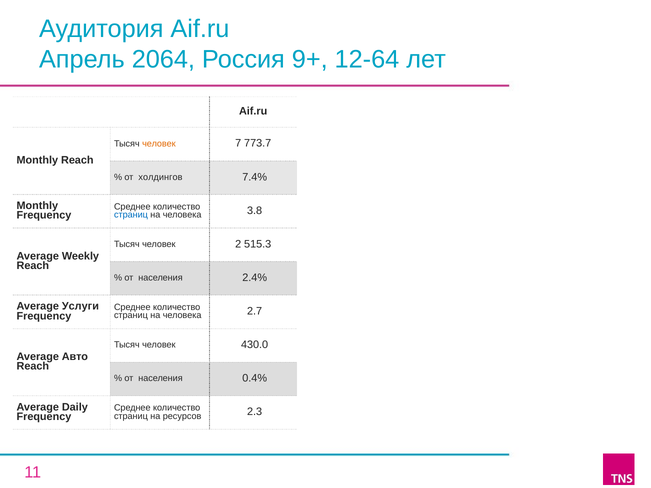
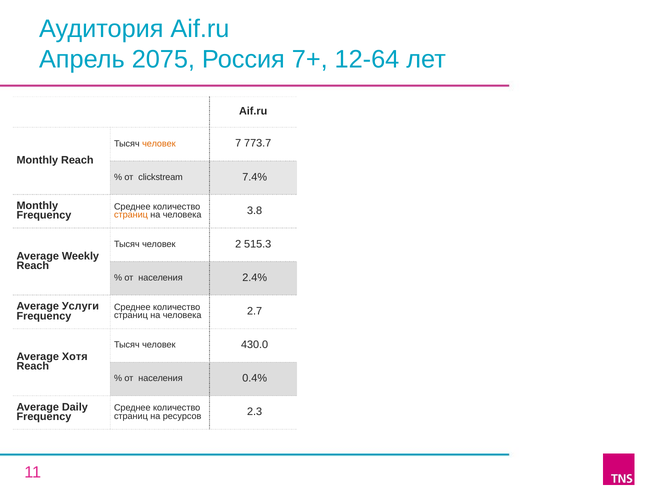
2064: 2064 -> 2075
9+: 9+ -> 7+
холдингов: холдингов -> clickstream
страниц at (131, 215) colour: blue -> orange
Авто: Авто -> Хотя
